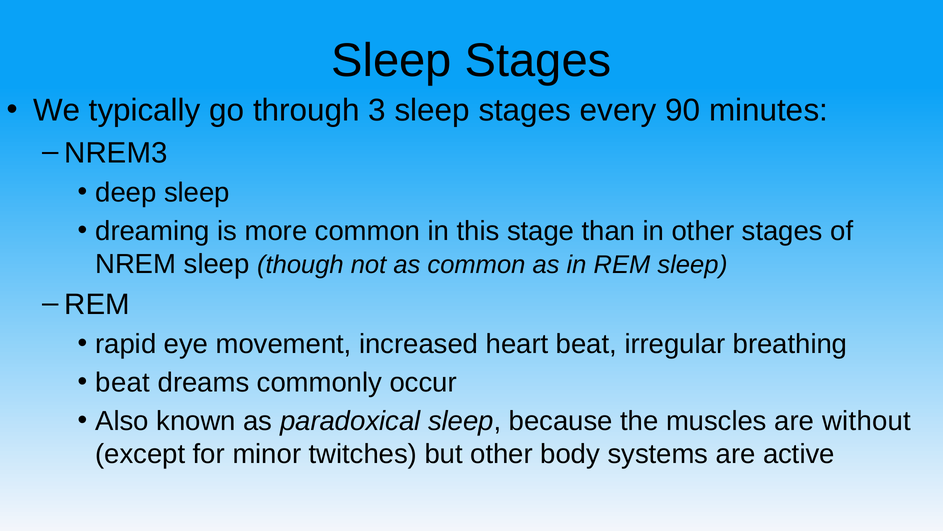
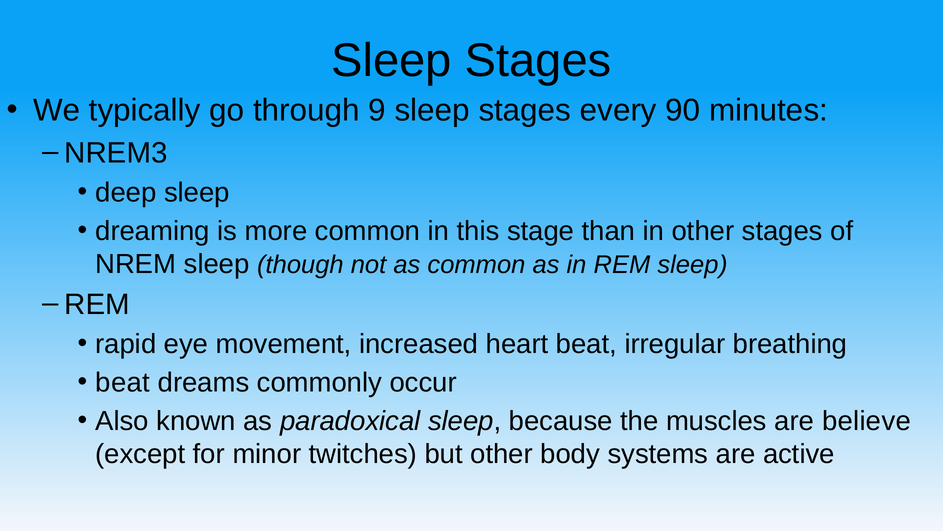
3: 3 -> 9
without: without -> believe
